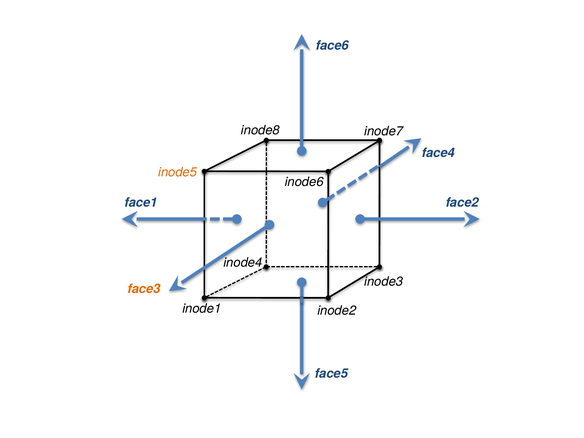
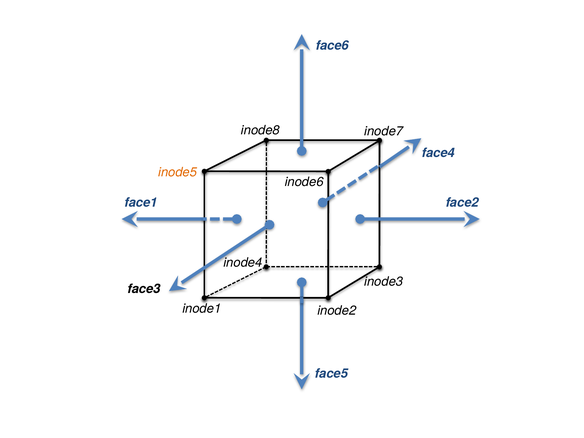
face3 colour: orange -> black
